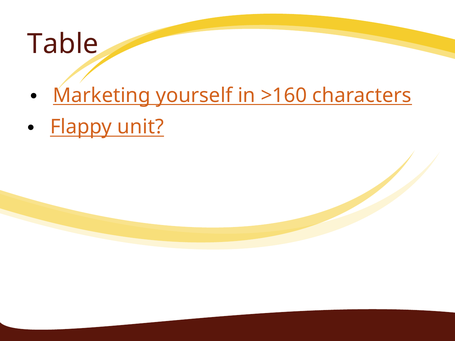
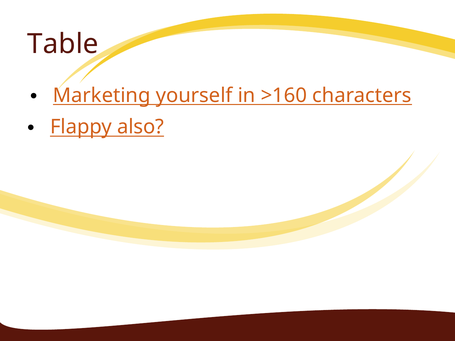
unit: unit -> also
